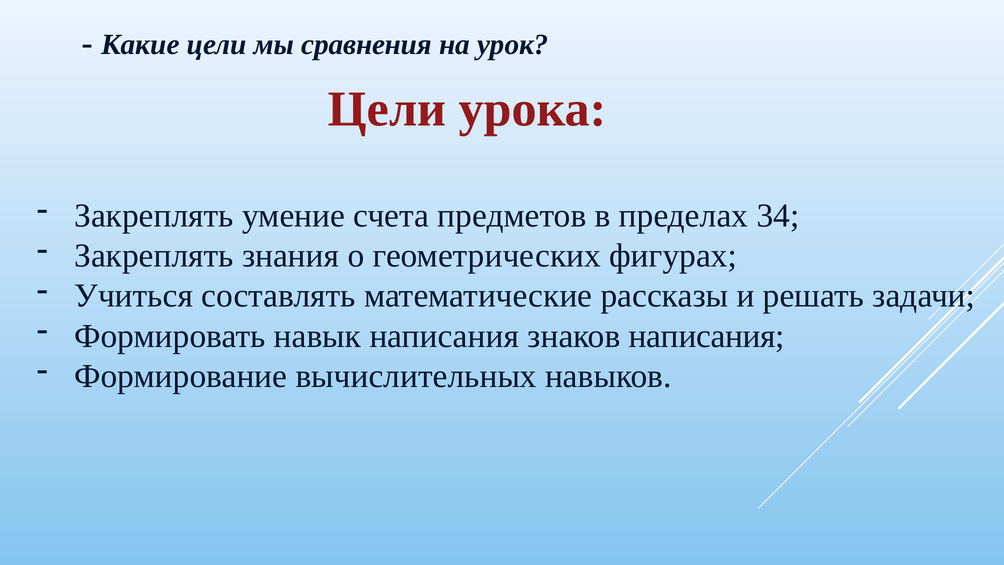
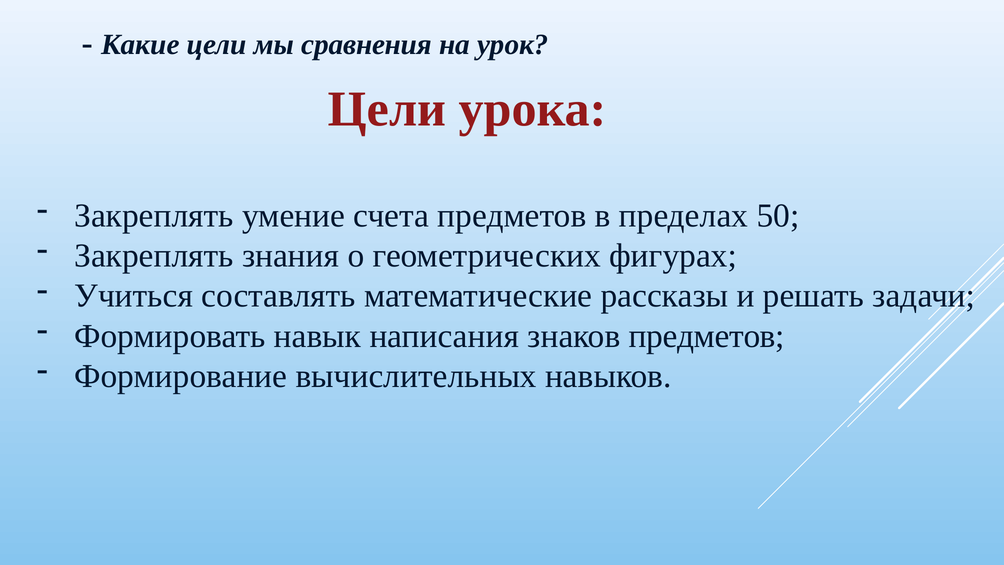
34: 34 -> 50
знаков написания: написания -> предметов
